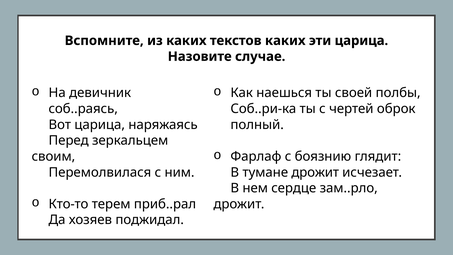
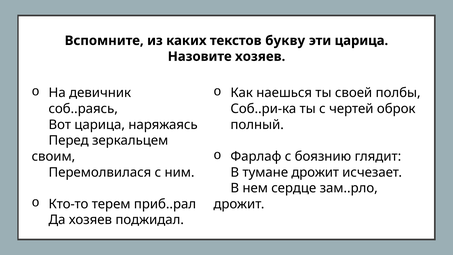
текстов каких: каких -> букву
Назовите случае: случае -> хозяев
